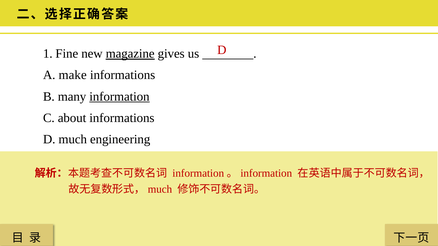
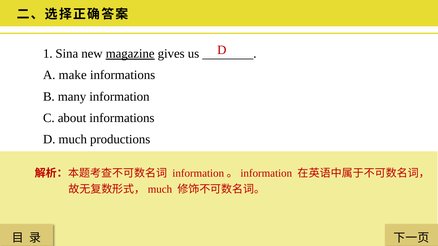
Fine: Fine -> Sina
information underline: present -> none
engineering: engineering -> productions
